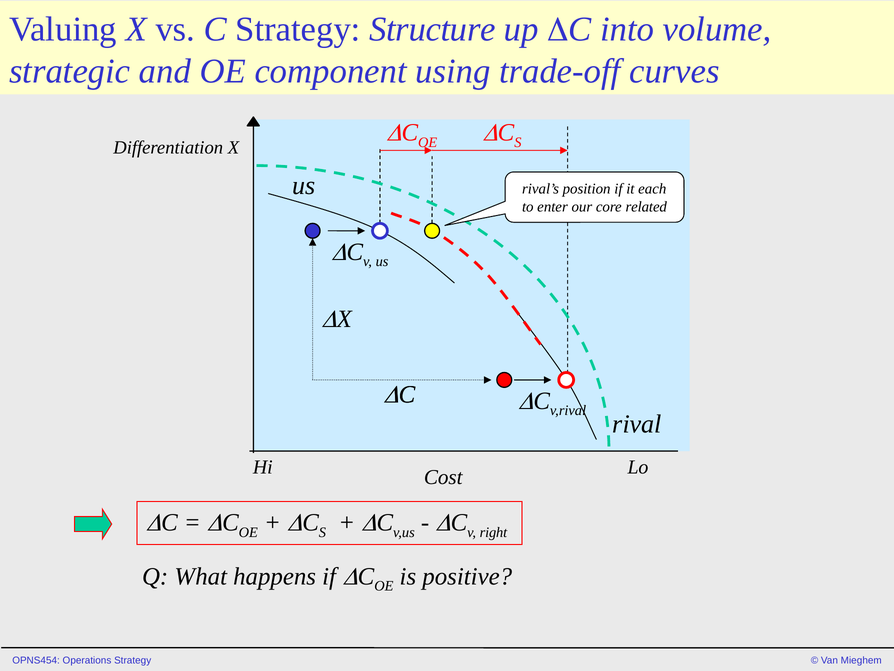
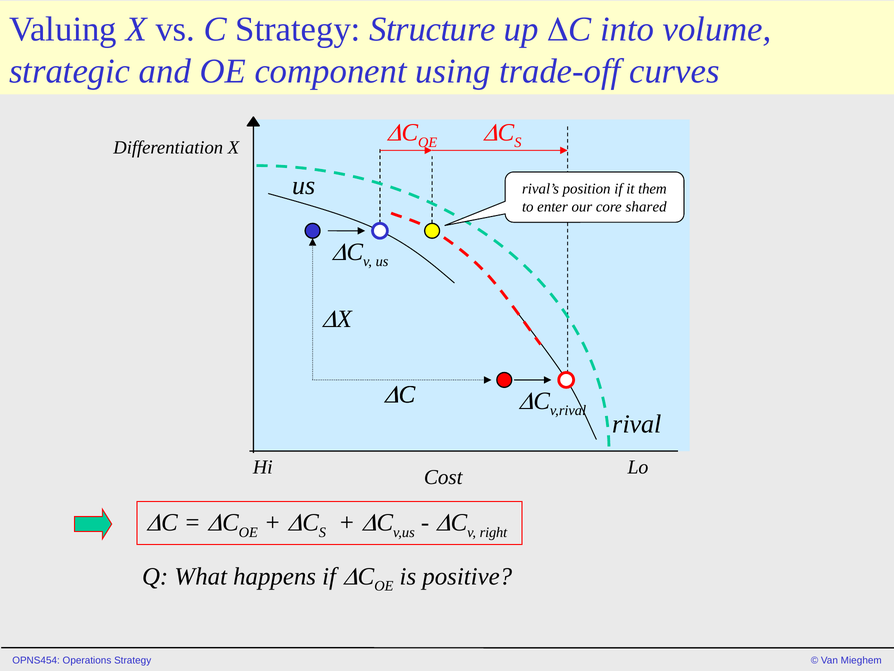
each: each -> them
related: related -> shared
